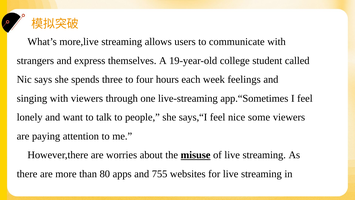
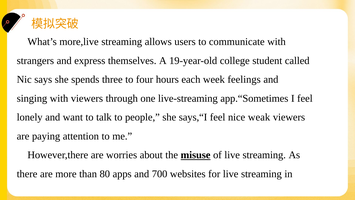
some: some -> weak
755: 755 -> 700
